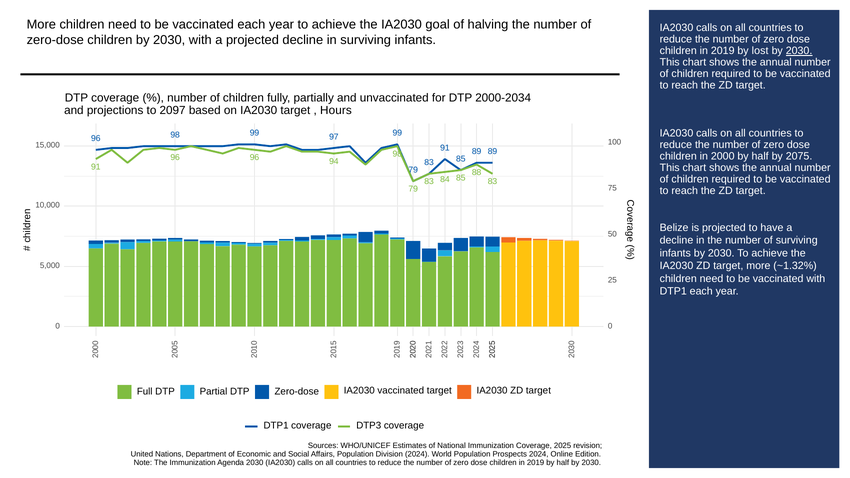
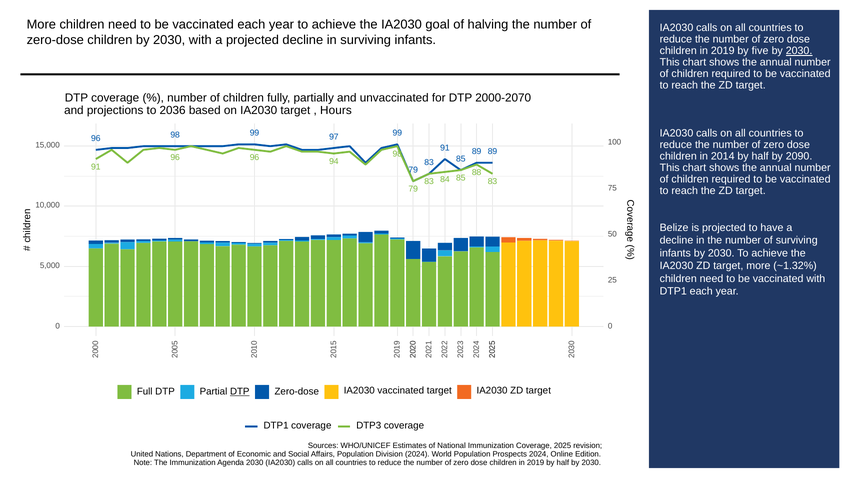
lost: lost -> five
2000-2034: 2000-2034 -> 2000-2070
2097: 2097 -> 2036
2000: 2000 -> 2014
2075: 2075 -> 2090
DTP at (240, 392) underline: none -> present
